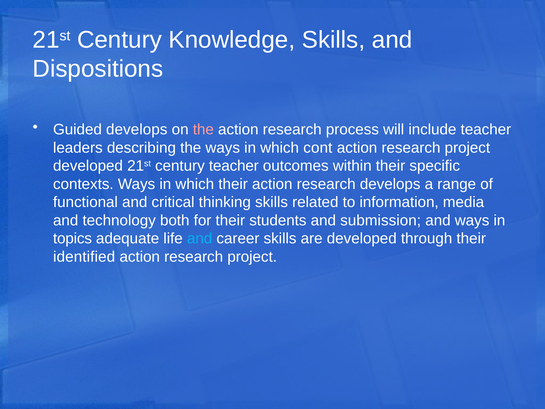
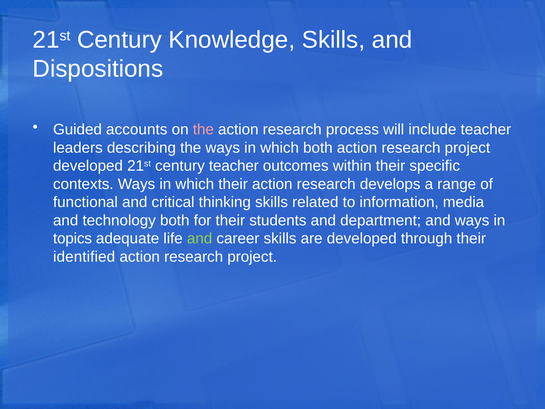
Guided develops: develops -> accounts
which cont: cont -> both
submission: submission -> department
and at (200, 238) colour: light blue -> light green
